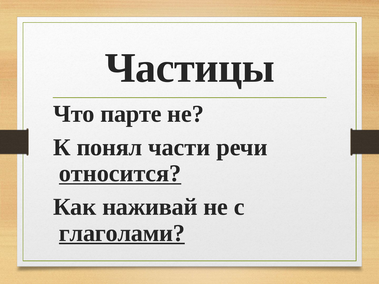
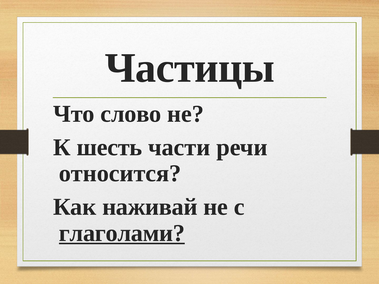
парте: парте -> слово
понял: понял -> шесть
относится underline: present -> none
